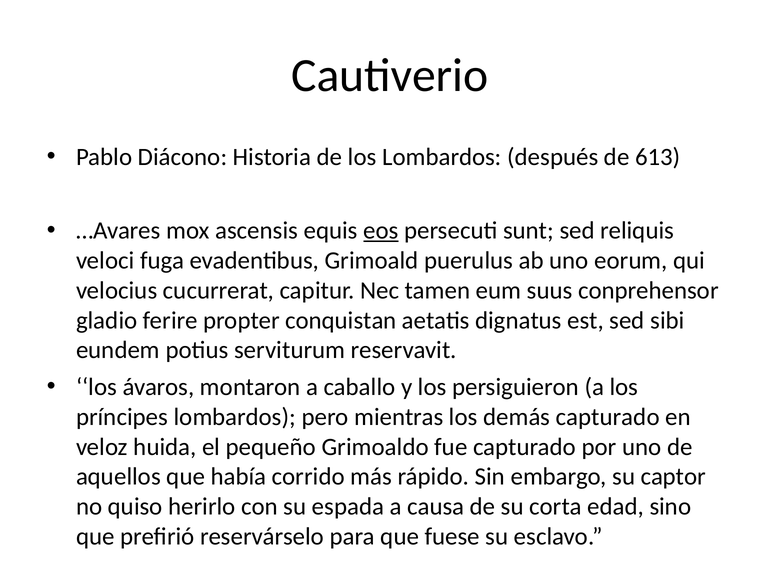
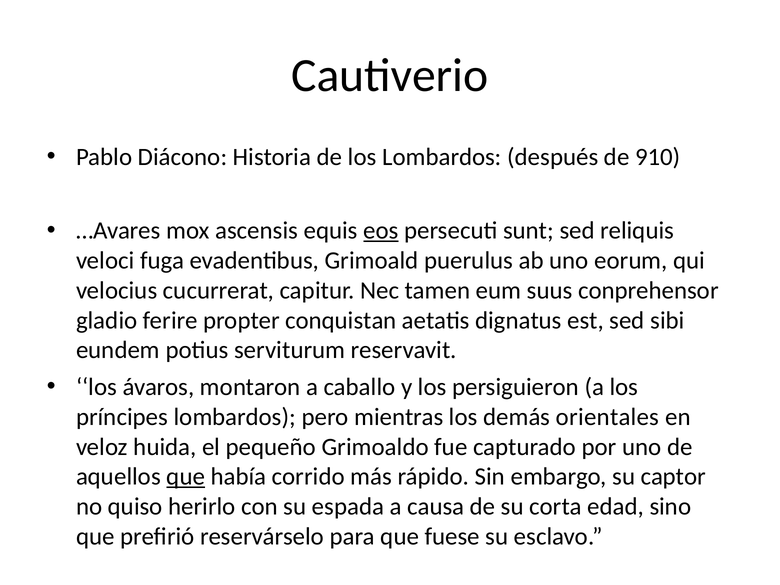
613: 613 -> 910
demás capturado: capturado -> orientales
que at (186, 477) underline: none -> present
